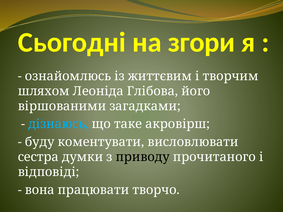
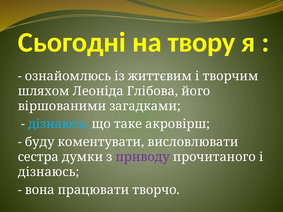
згори: згори -> твору
приводу colour: black -> purple
відповіді at (49, 172): відповіді -> дізнаюсь
